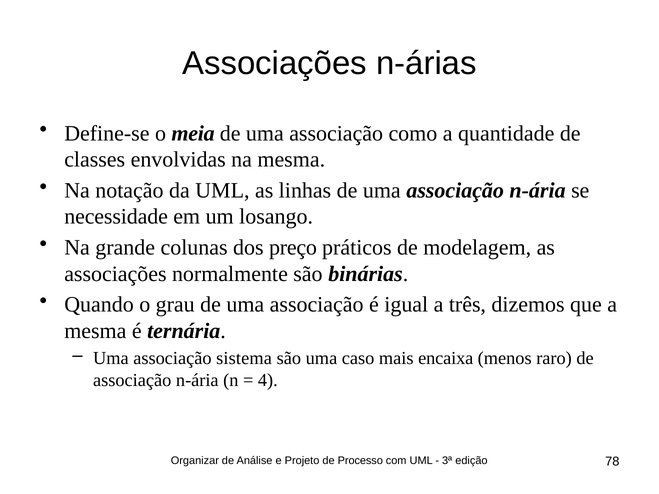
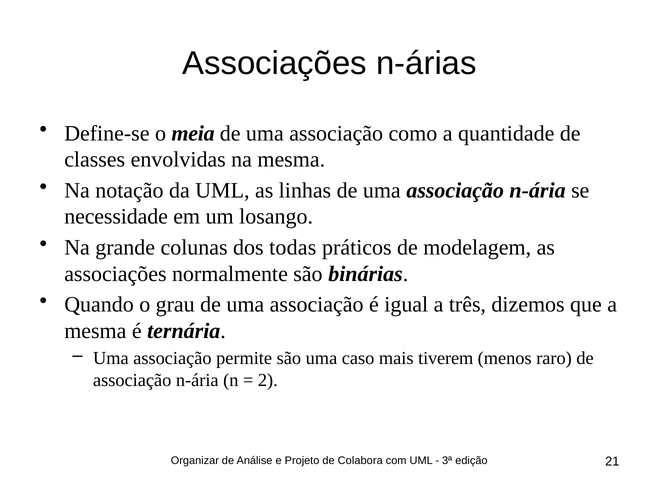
preço: preço -> todas
sistema: sistema -> permite
encaixa: encaixa -> tiverem
4: 4 -> 2
Processo: Processo -> Colabora
78: 78 -> 21
